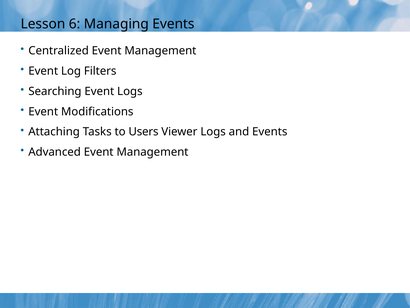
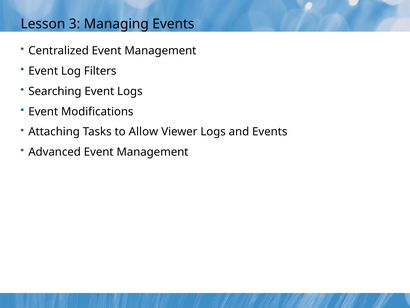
6: 6 -> 3
Users: Users -> Allow
